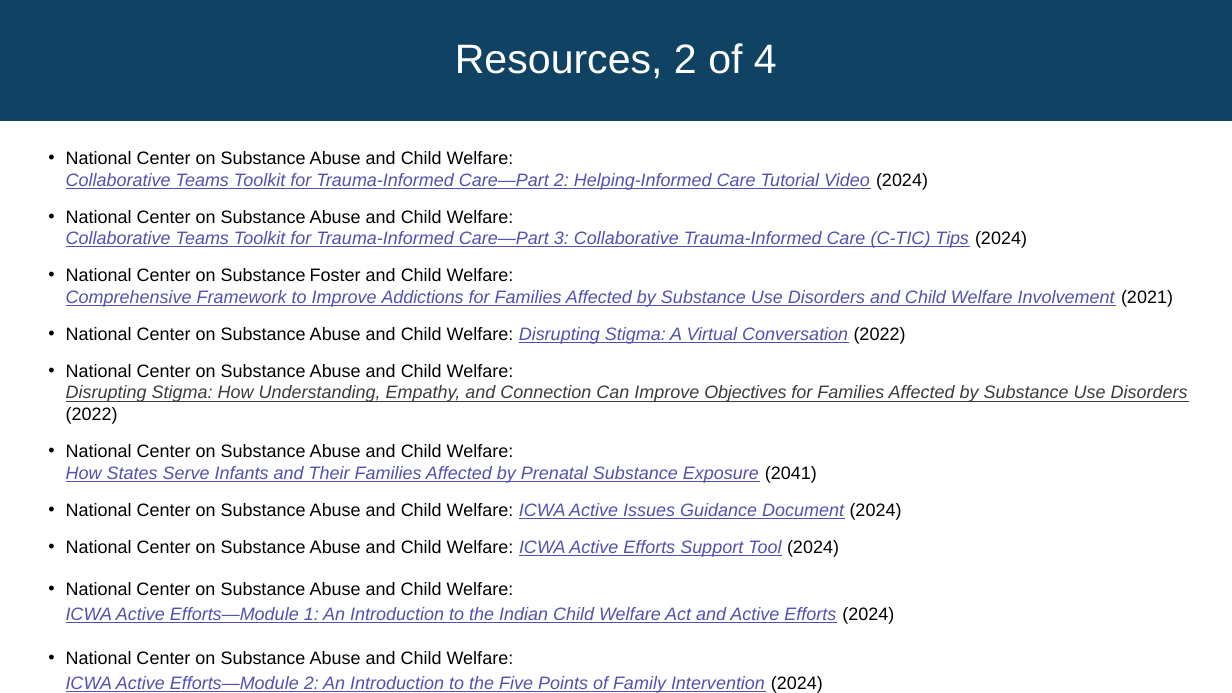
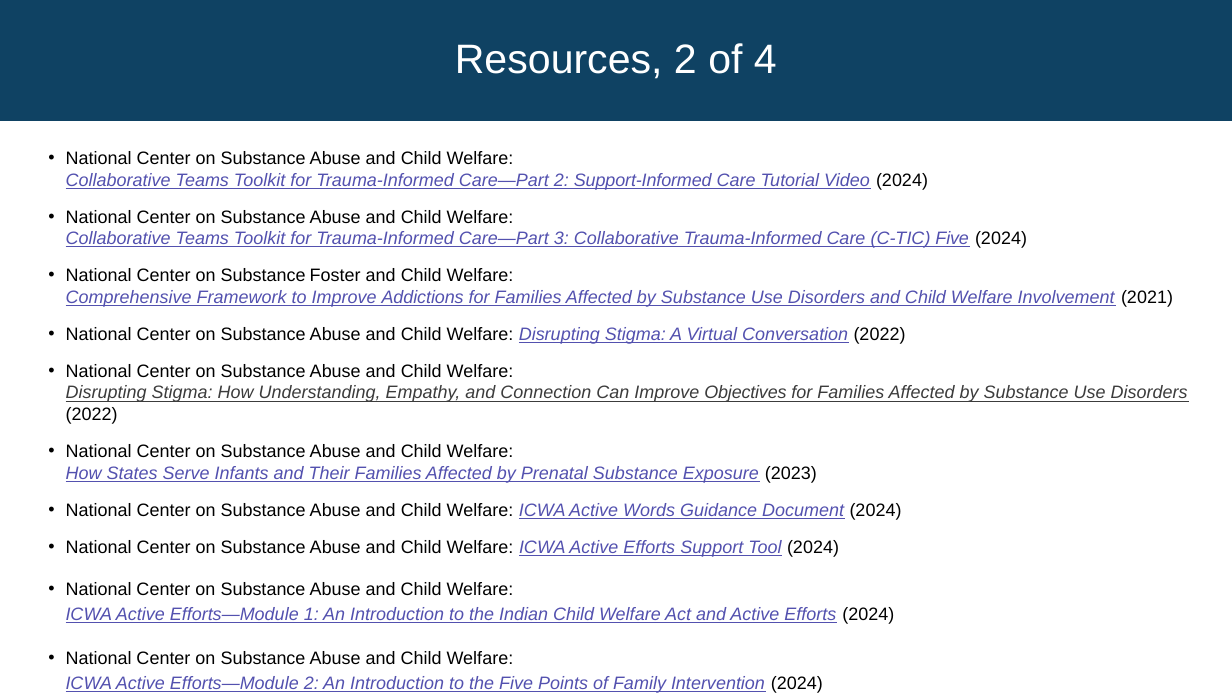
Helping-Informed: Helping-Informed -> Support-Informed
C-TIC Tips: Tips -> Five
2041: 2041 -> 2023
Issues: Issues -> Words
